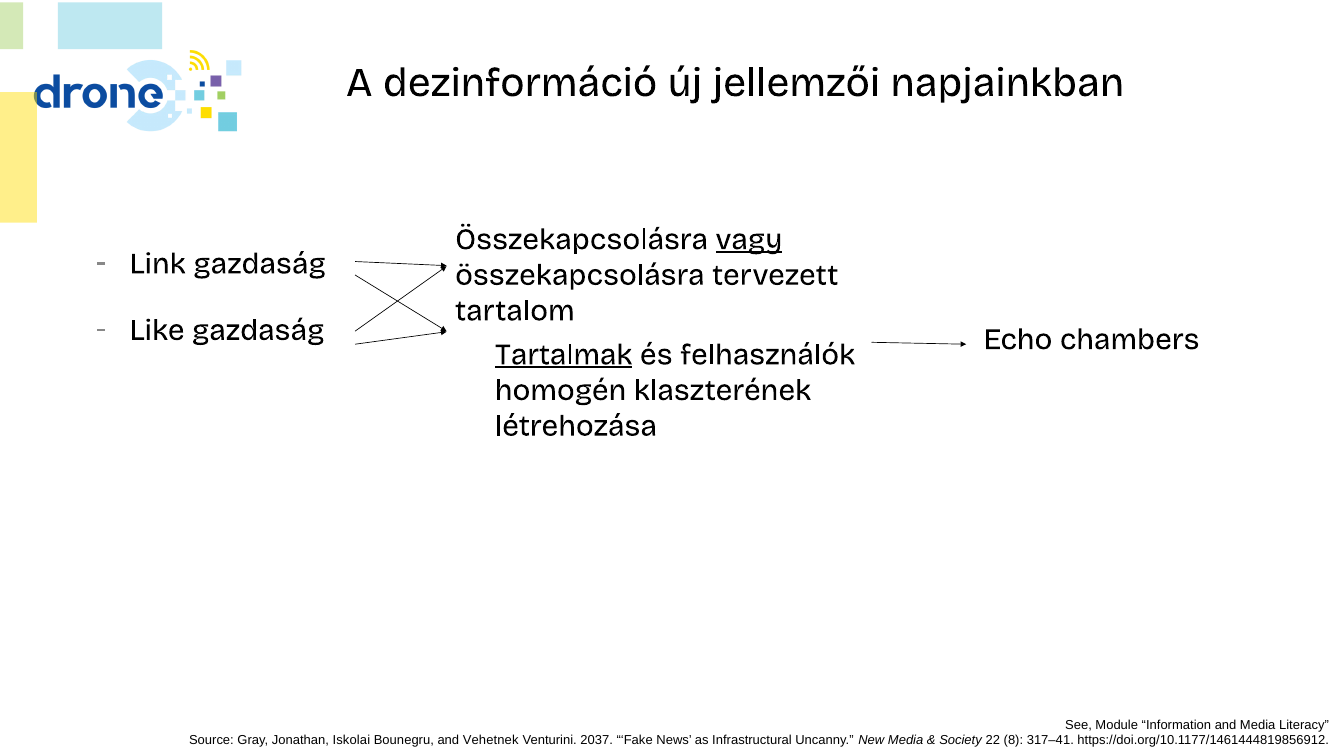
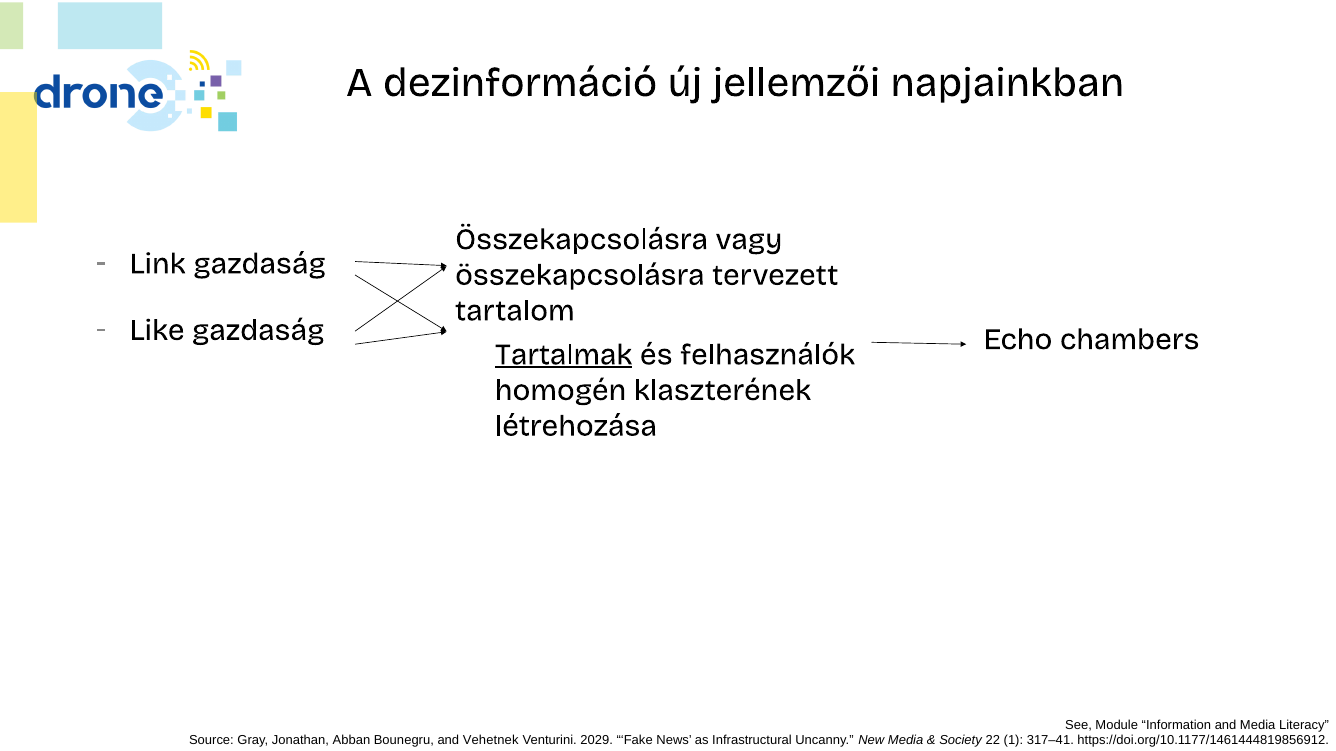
vagy underline: present -> none
Iskolai: Iskolai -> Abban
2037: 2037 -> 2029
8: 8 -> 1
